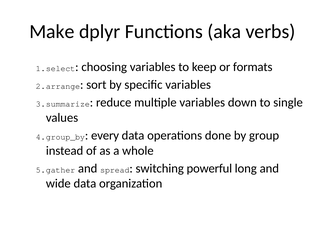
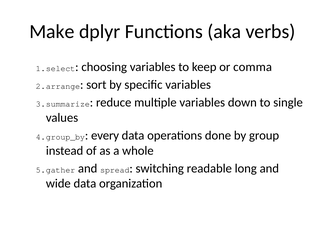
formats: formats -> comma
powerful: powerful -> readable
